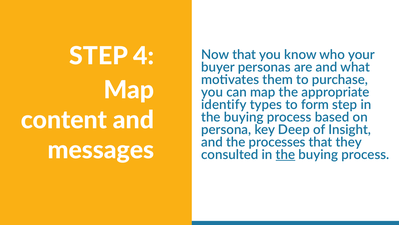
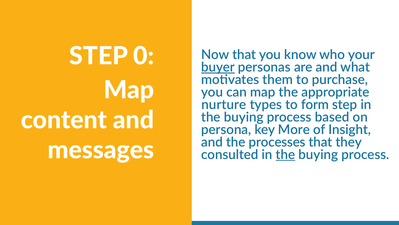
4: 4 -> 0
buyer underline: none -> present
identify: identify -> nurture
Deep: Deep -> More
